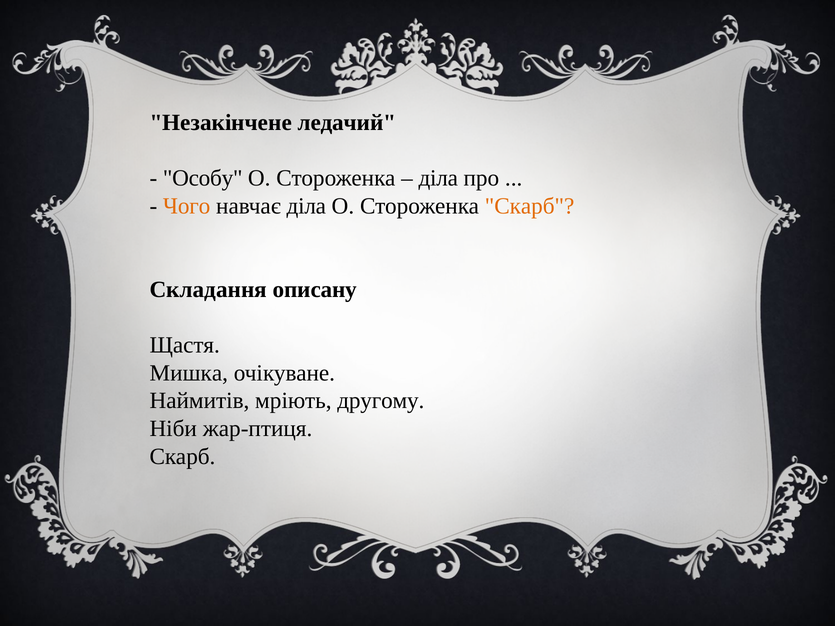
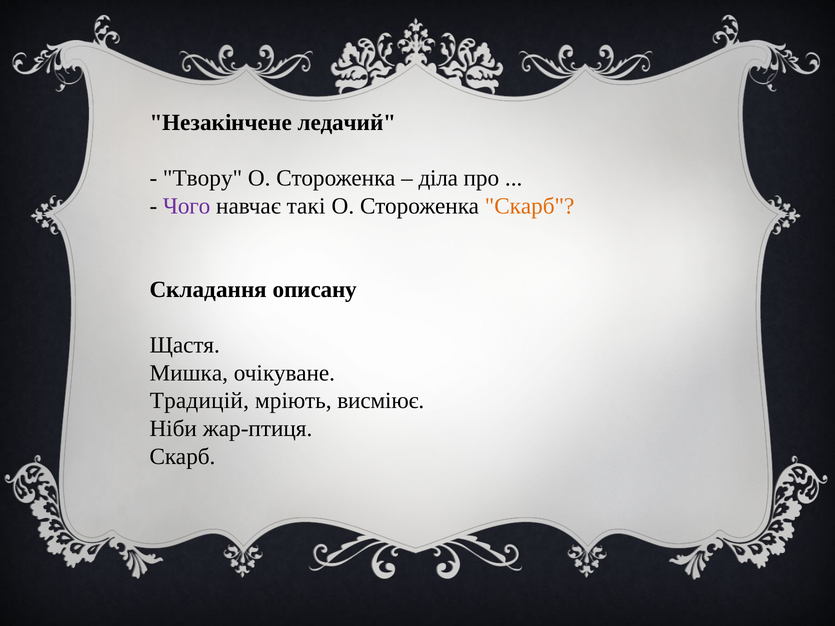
Особу: Особу -> Твору
Чого colour: orange -> purple
навчає діла: діла -> такі
Наймитів: Наймитів -> Традицій
другому: другому -> висміює
